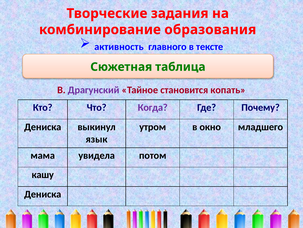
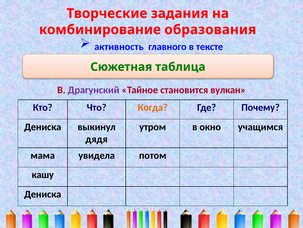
копать: копать -> вулкан
Когда colour: purple -> orange
младшего: младшего -> учащимся
язык: язык -> дядя
